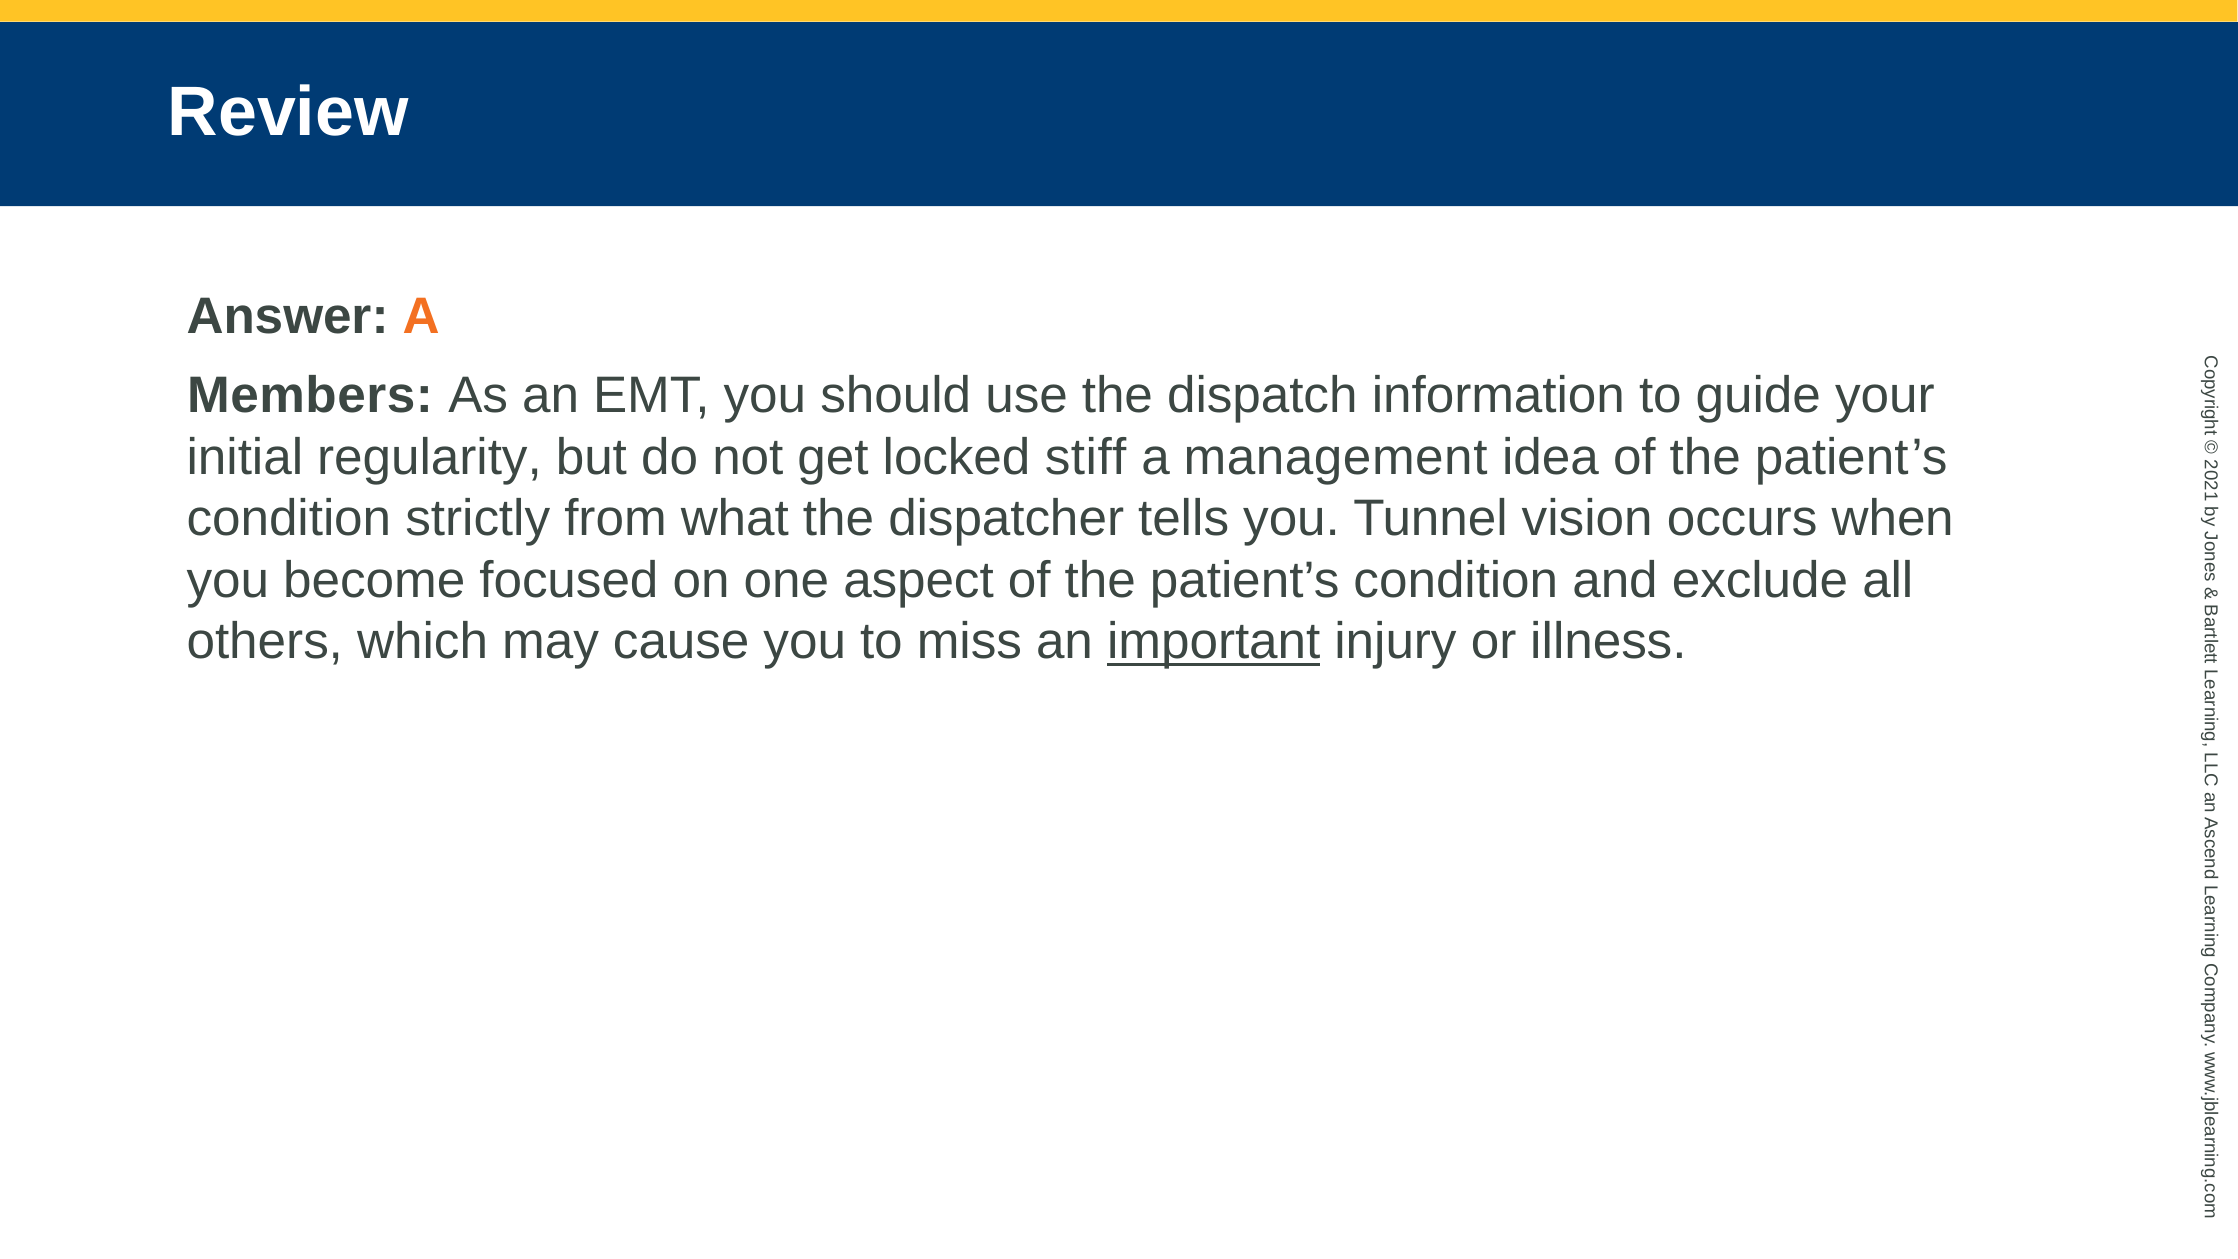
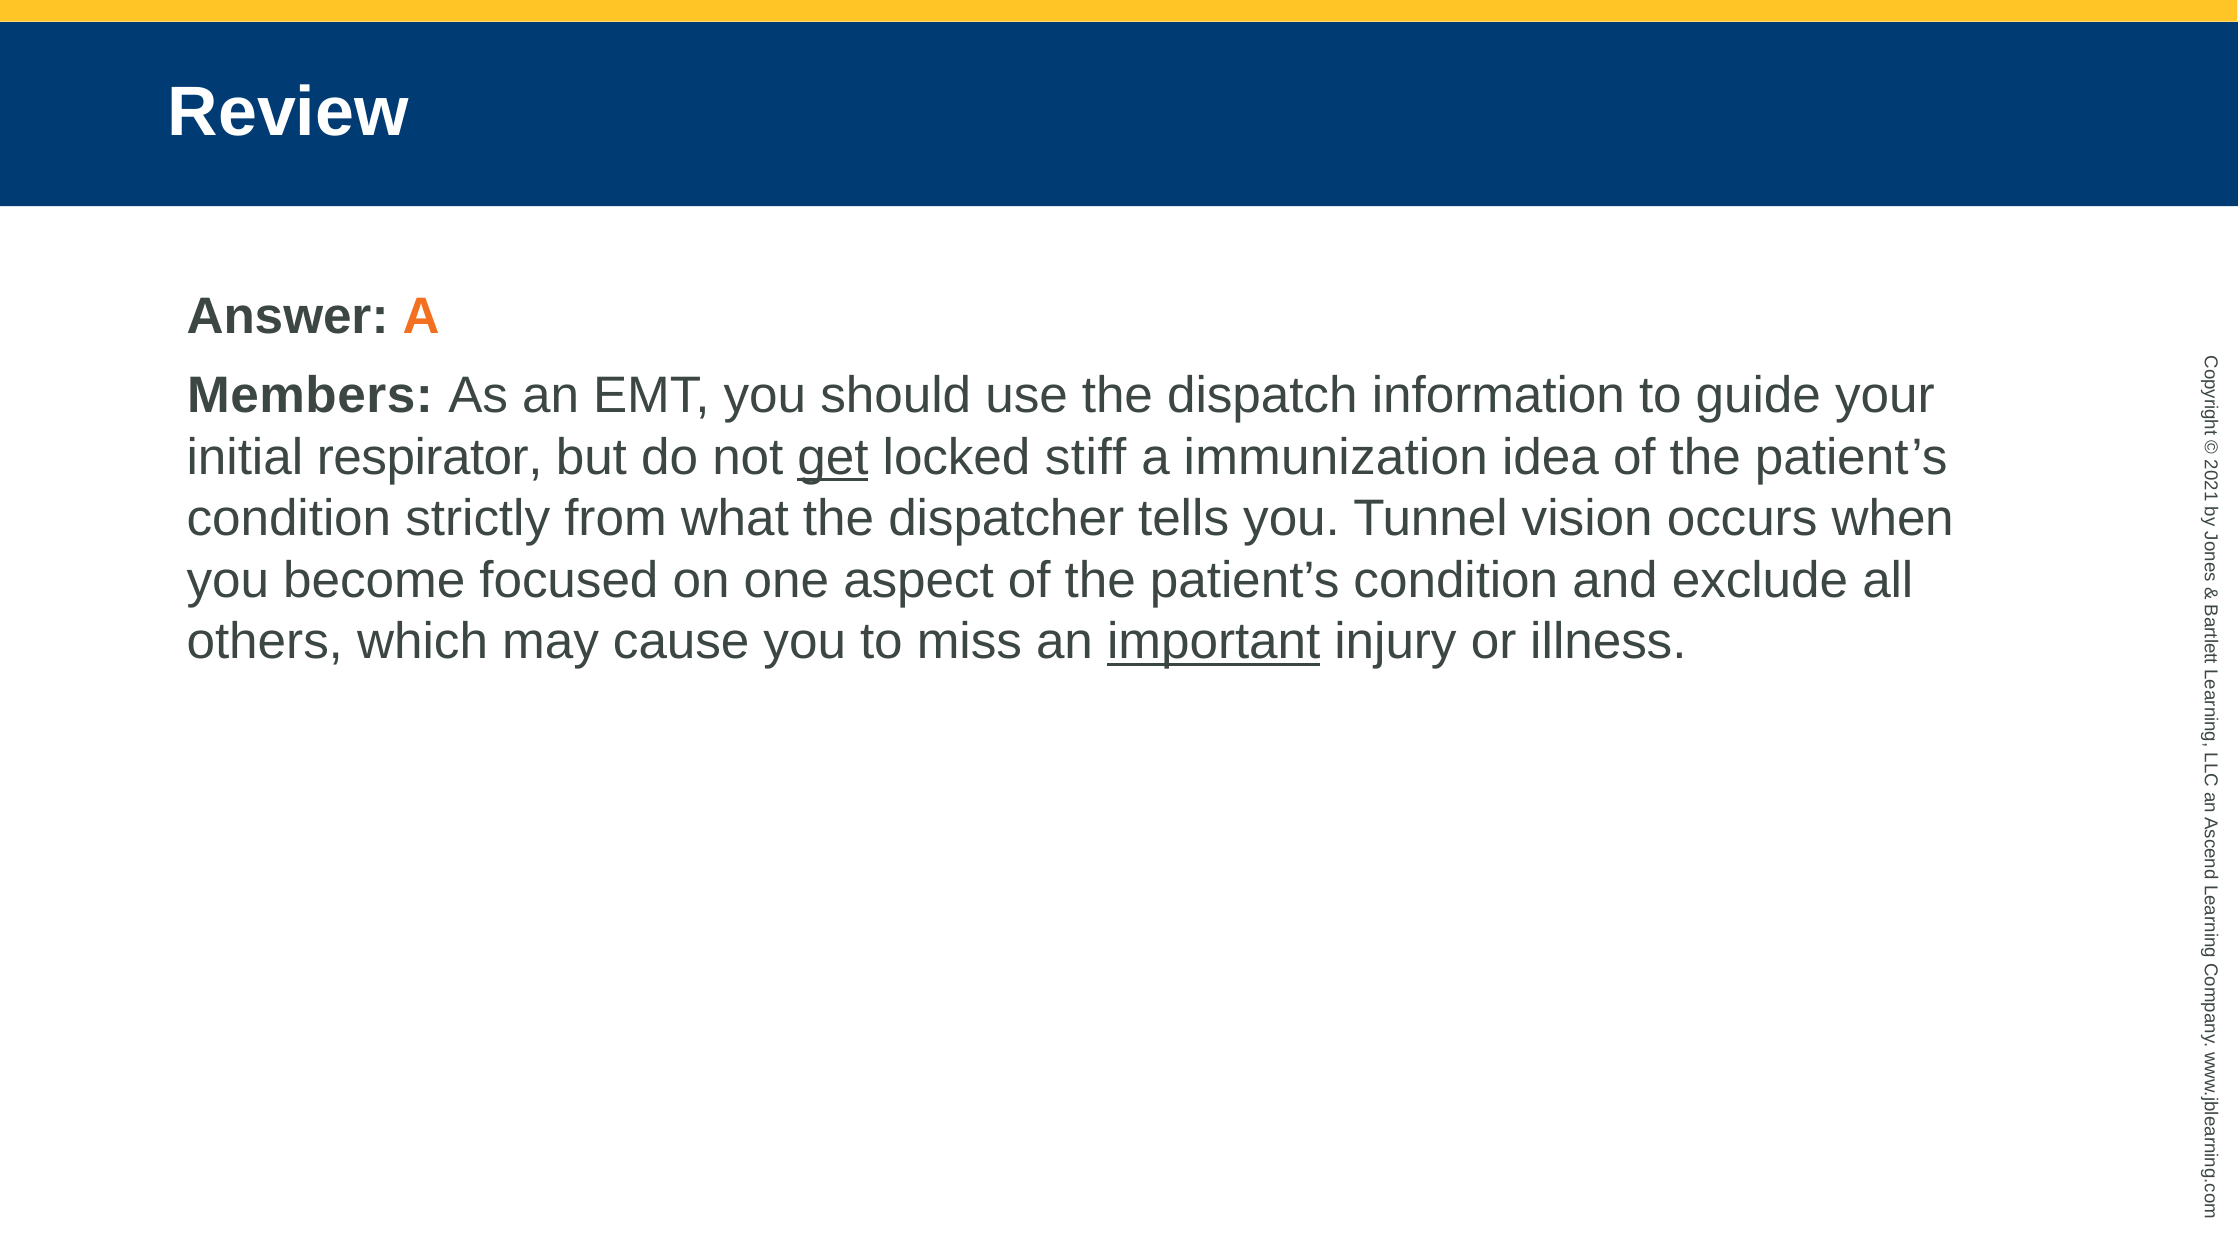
regularity: regularity -> respirator
get underline: none -> present
management: management -> immunization
